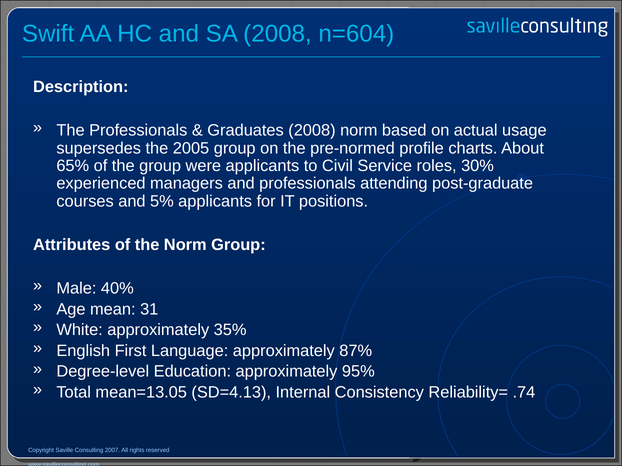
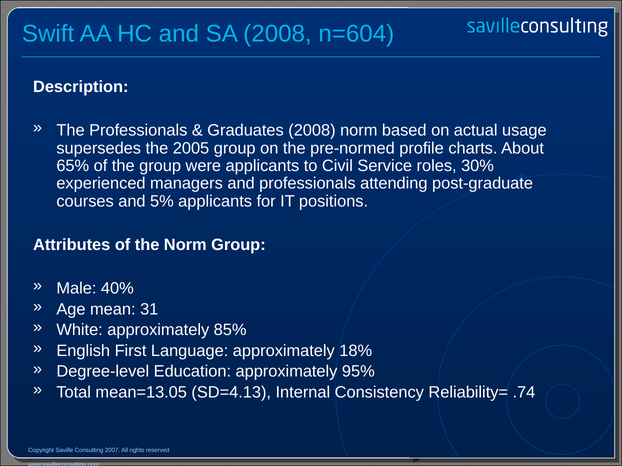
35%: 35% -> 85%
87%: 87% -> 18%
